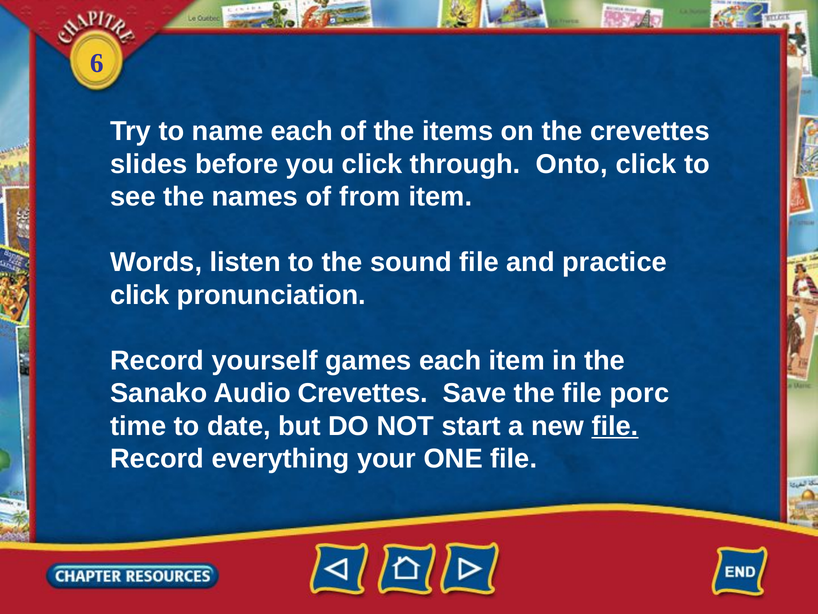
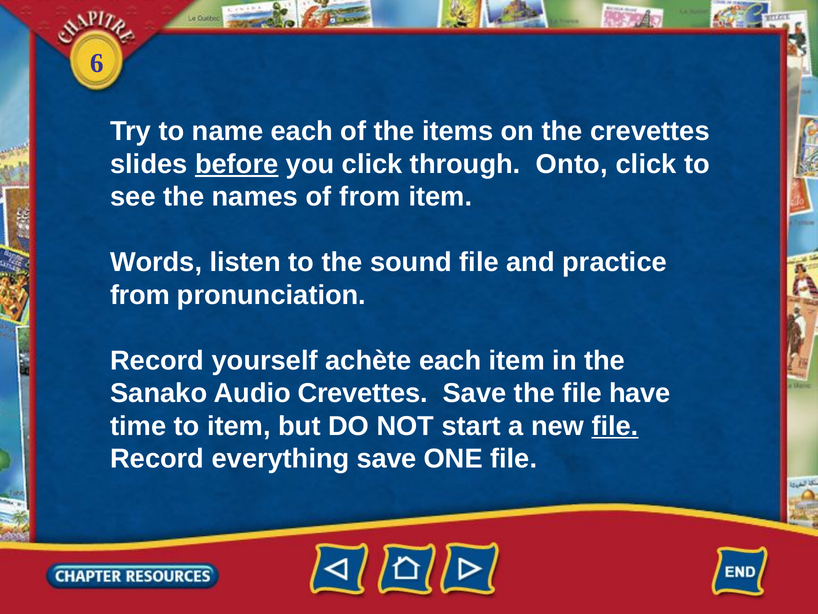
before underline: none -> present
click at (140, 295): click -> from
games: games -> achète
porc: porc -> have
to date: date -> item
everything your: your -> save
